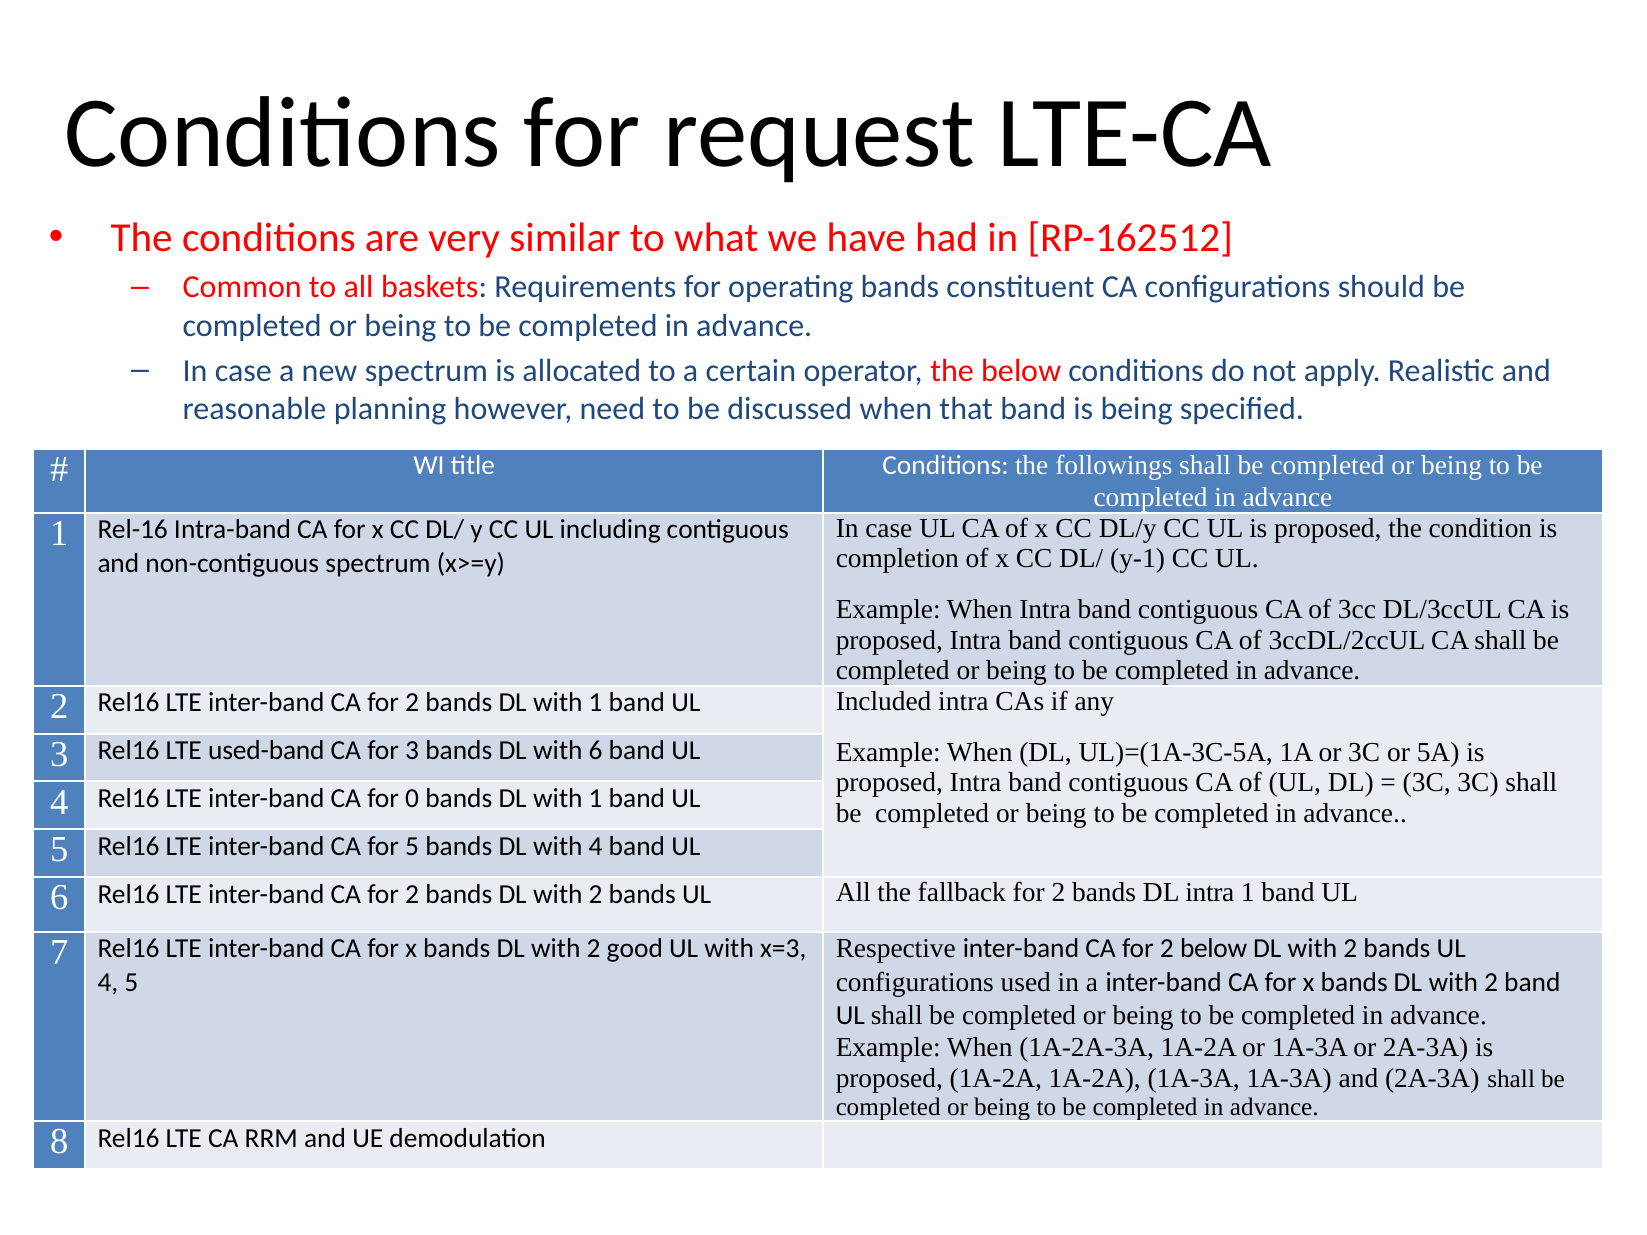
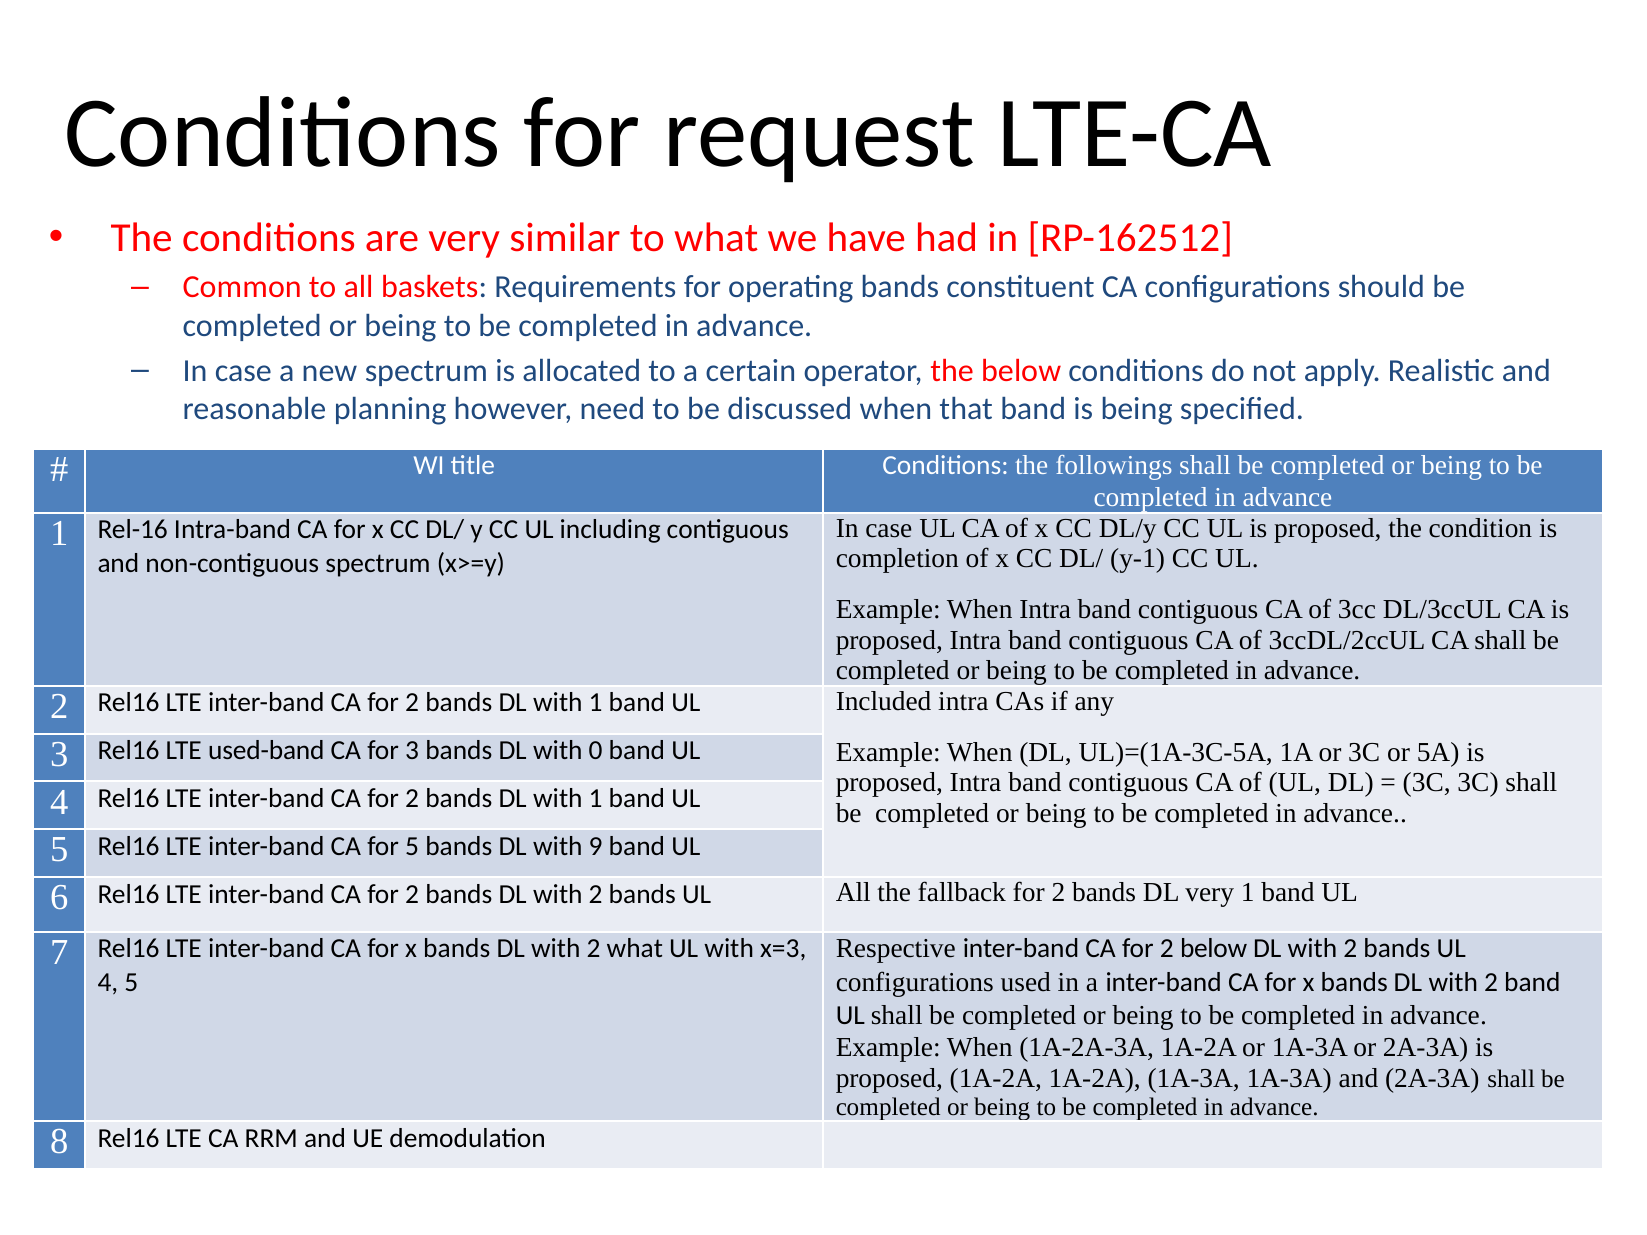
with 6: 6 -> 0
0 at (412, 799): 0 -> 2
with 4: 4 -> 9
DL intra: intra -> very
2 good: good -> what
